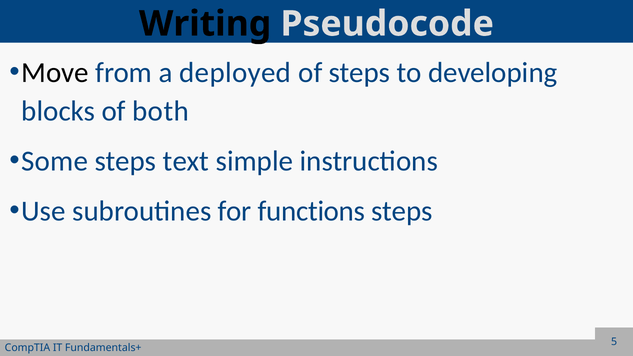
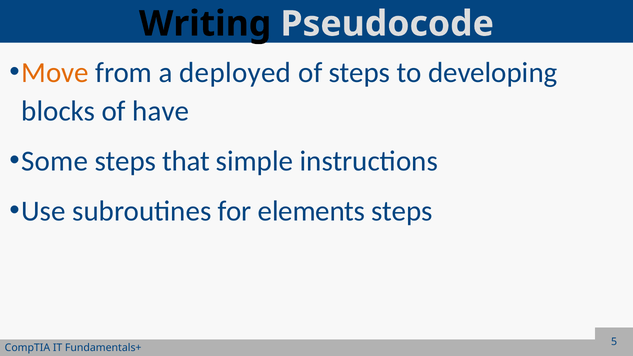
Move colour: black -> orange
both: both -> have
text: text -> that
functions: functions -> elements
